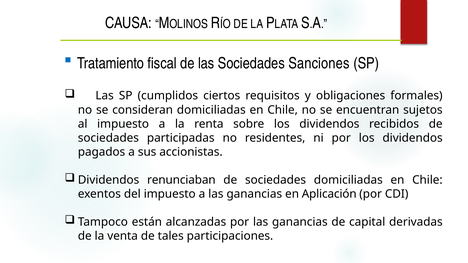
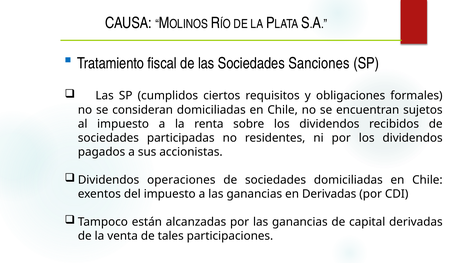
renunciaban: renunciaban -> operaciones
en Aplicación: Aplicación -> Derivadas
